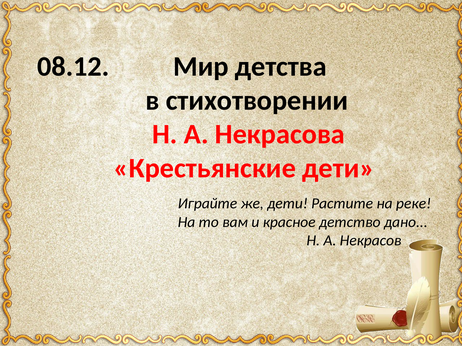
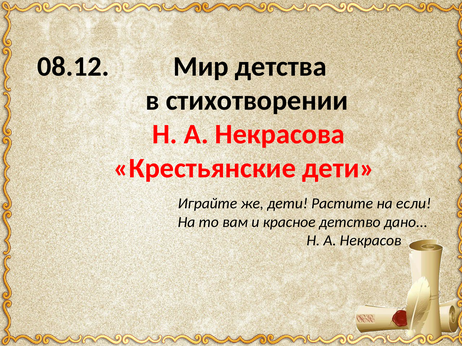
реке: реке -> если
